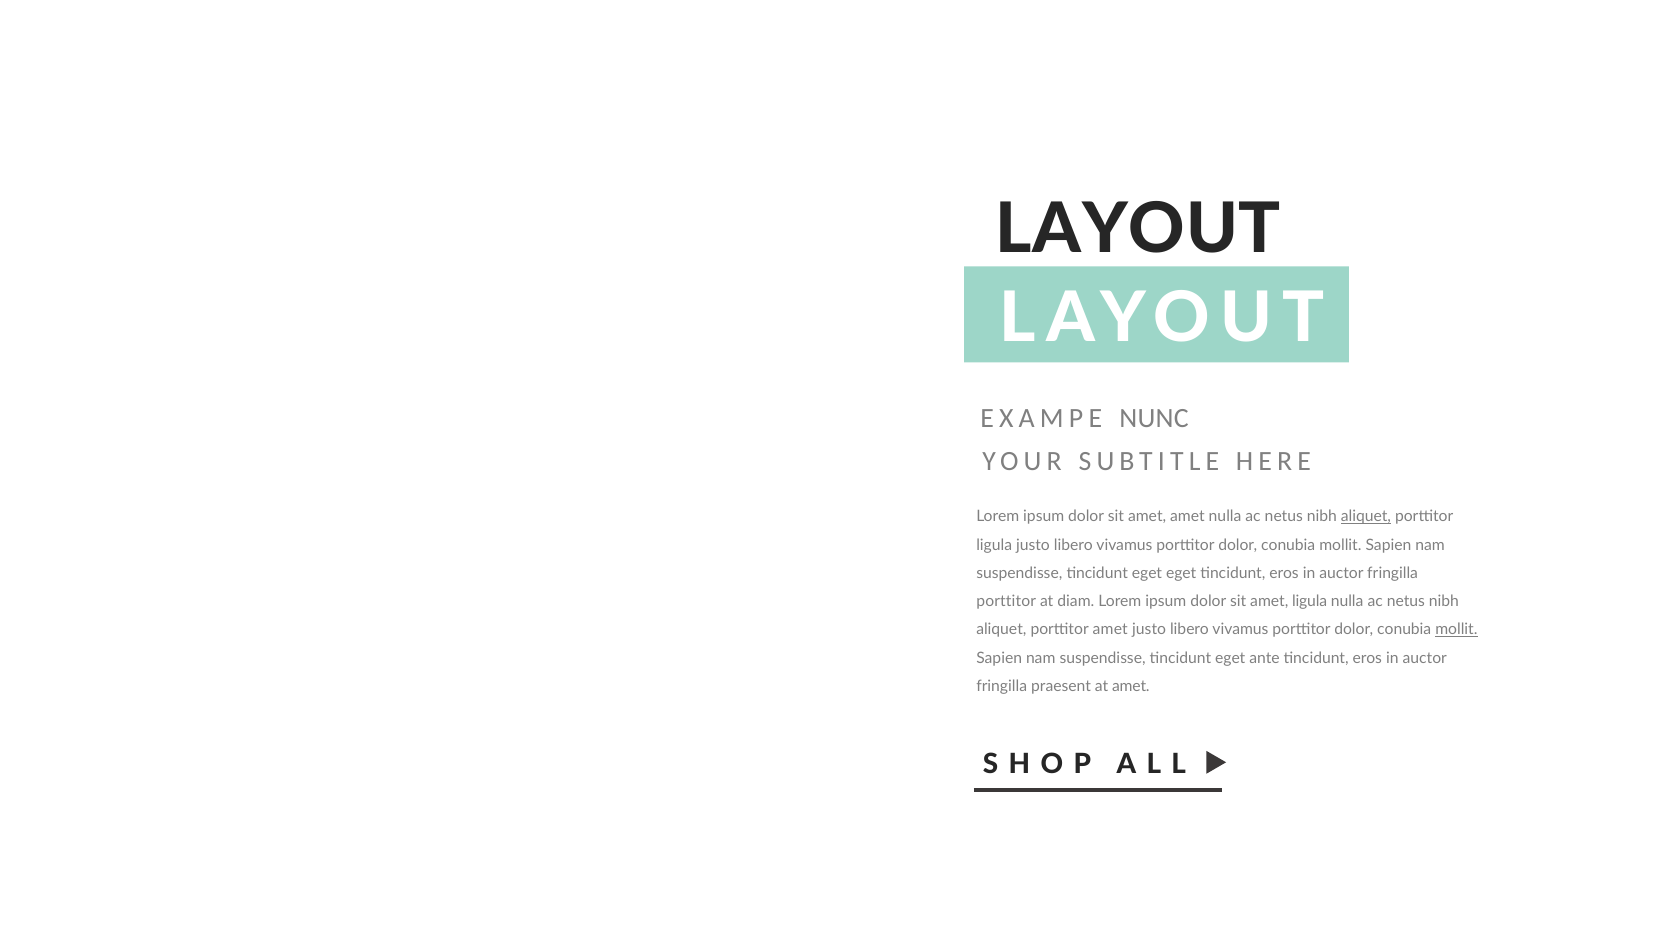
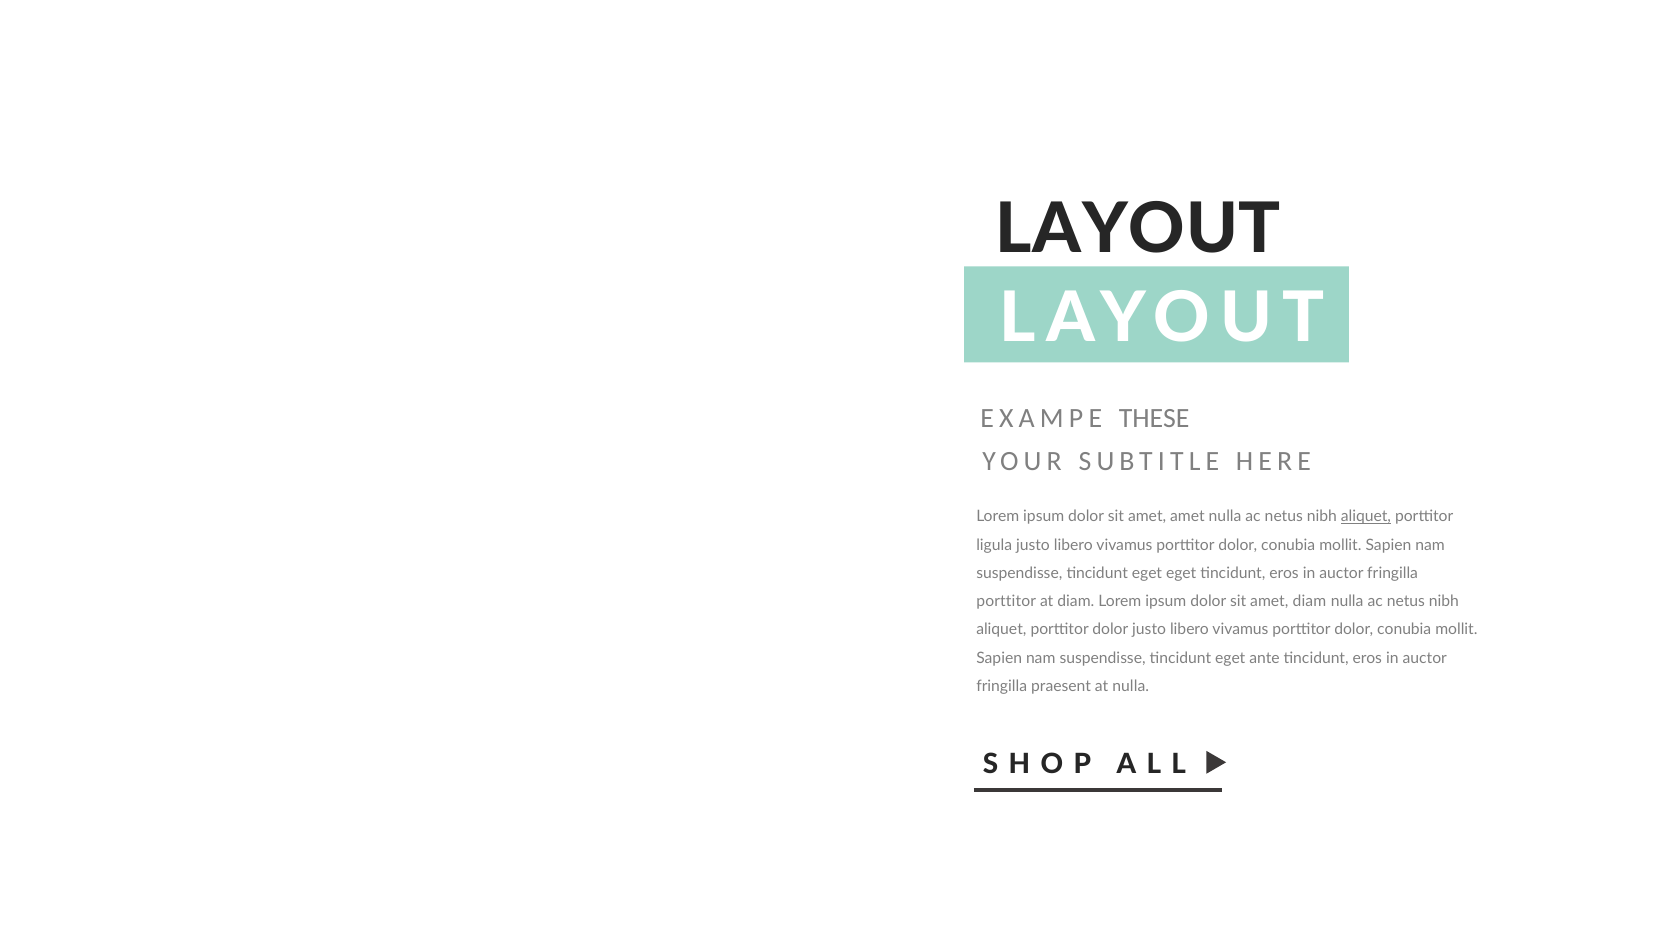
NUNC: NUNC -> THESE
amet ligula: ligula -> diam
aliquet porttitor amet: amet -> dolor
mollit at (1456, 629) underline: present -> none
at amet: amet -> nulla
